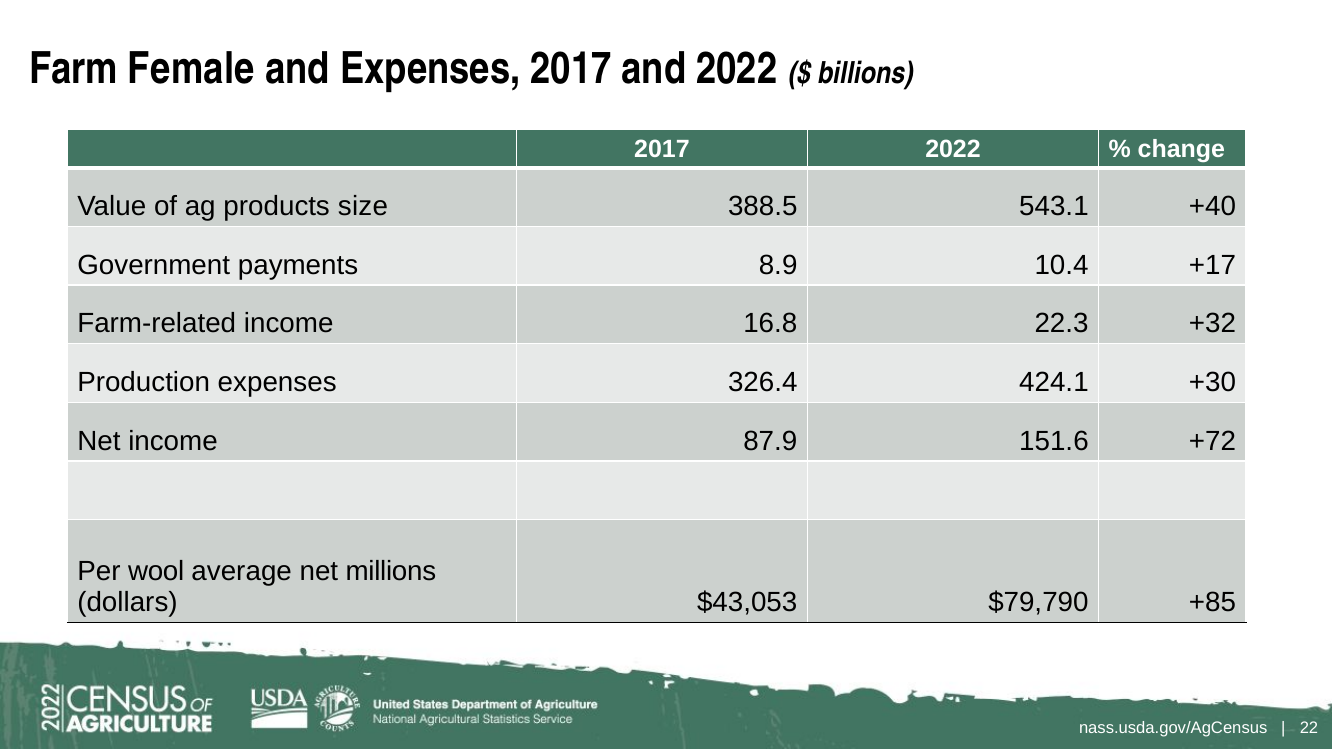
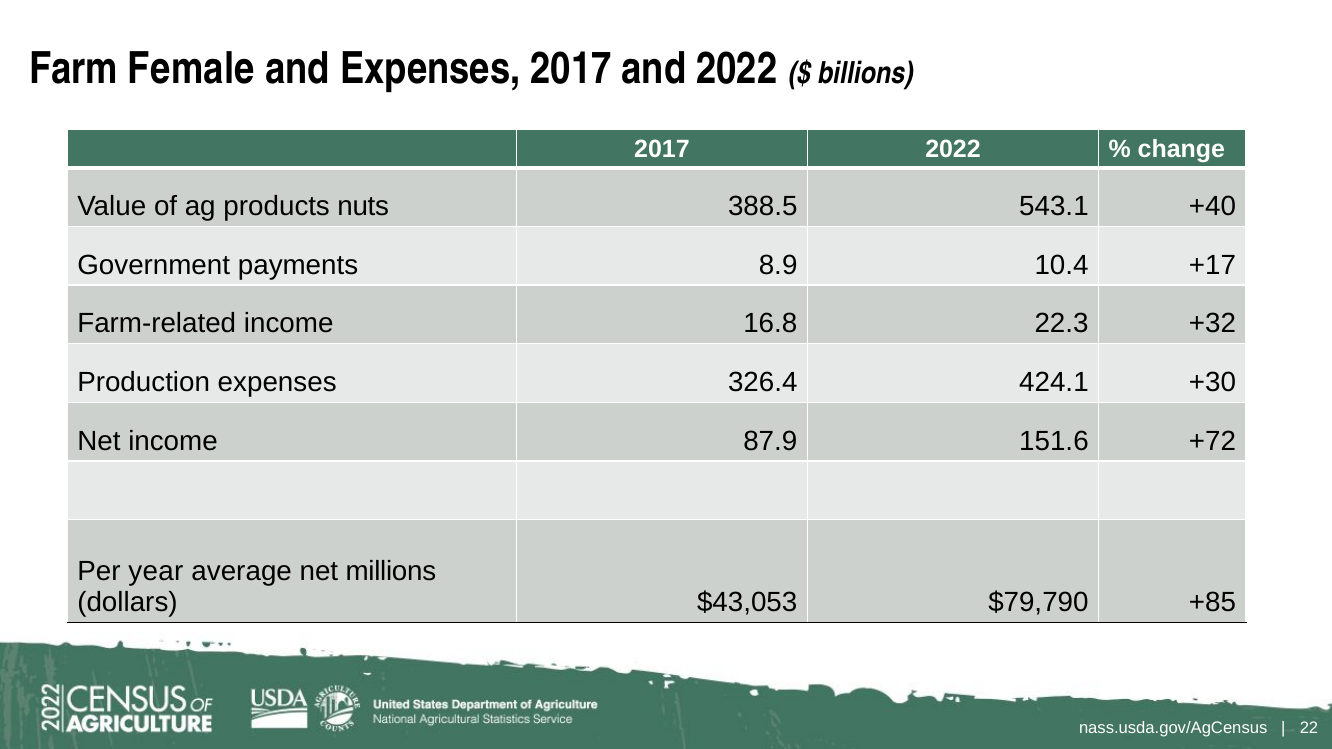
size: size -> nuts
wool: wool -> year
